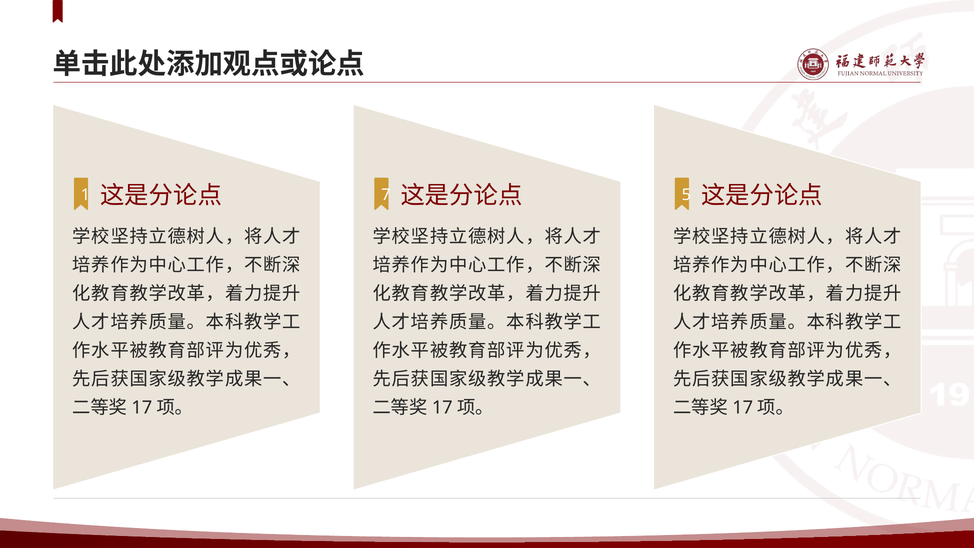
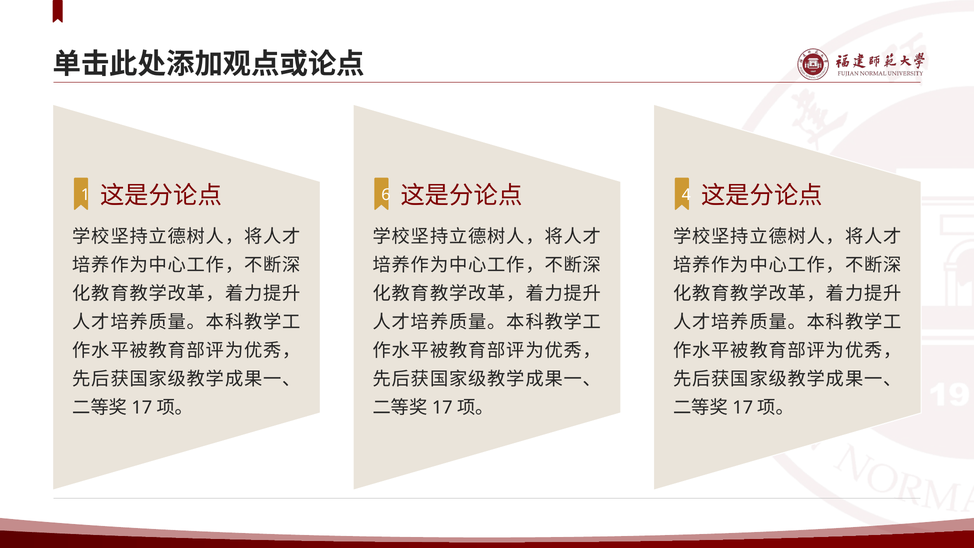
7: 7 -> 6
5: 5 -> 4
